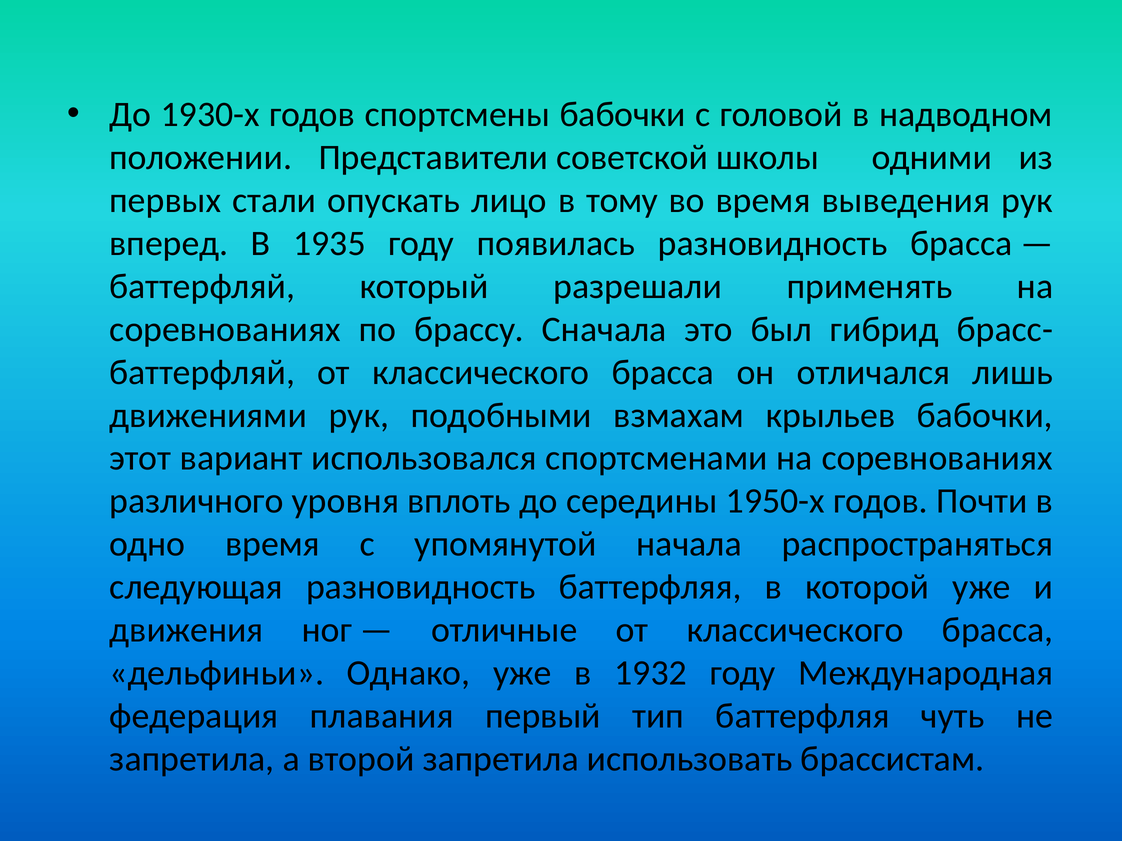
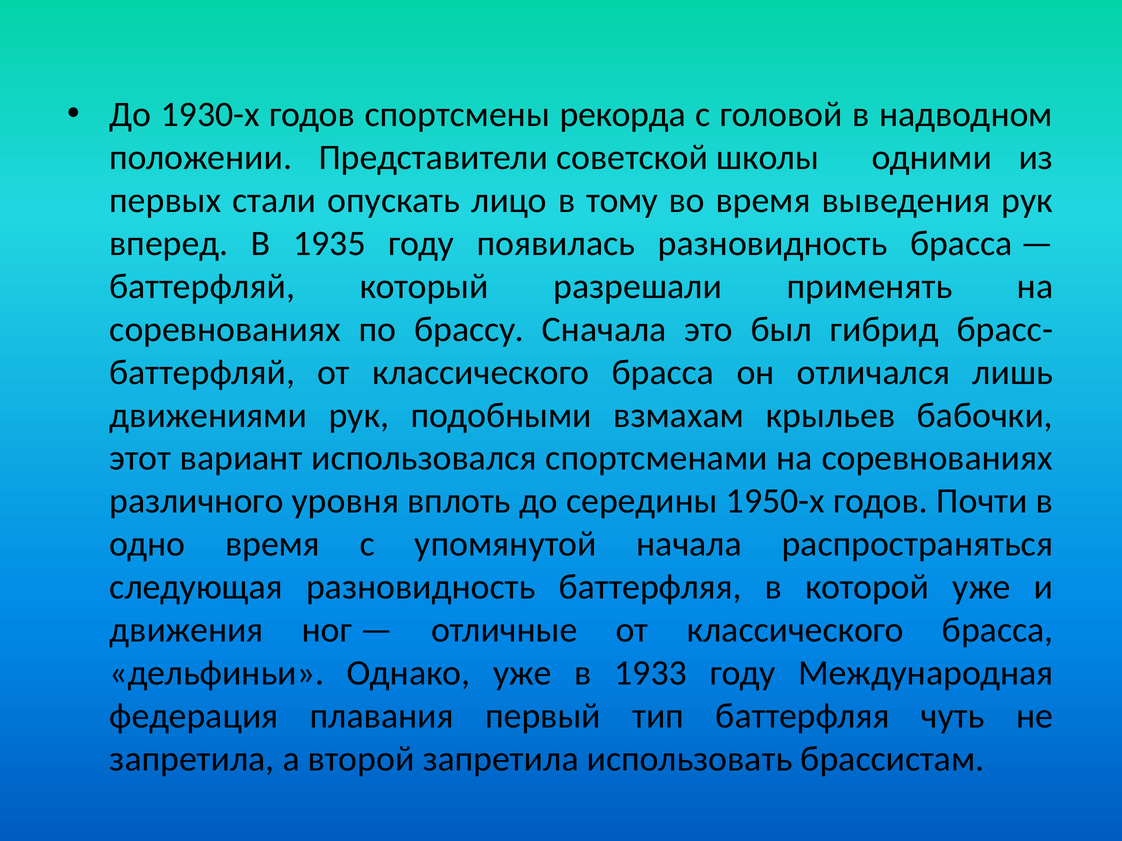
спортсмены бабочки: бабочки -> рекорда
1932: 1932 -> 1933
